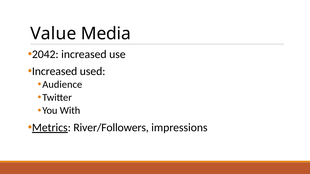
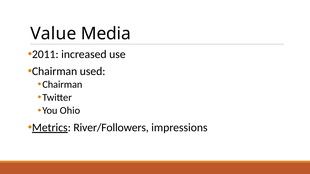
2042: 2042 -> 2011
Increased at (55, 71): Increased -> Chairman
Audience at (62, 85): Audience -> Chairman
With: With -> Ohio
